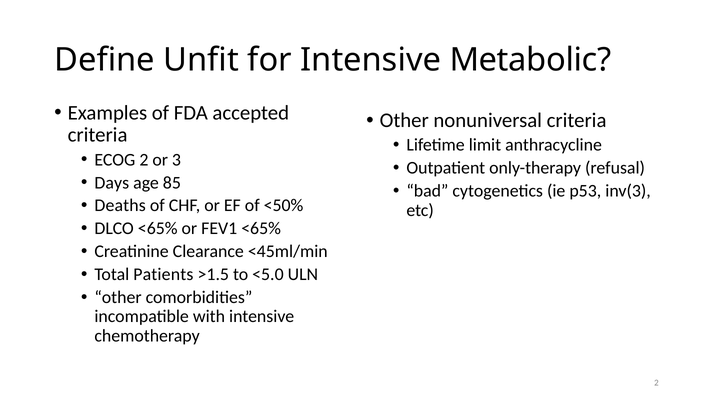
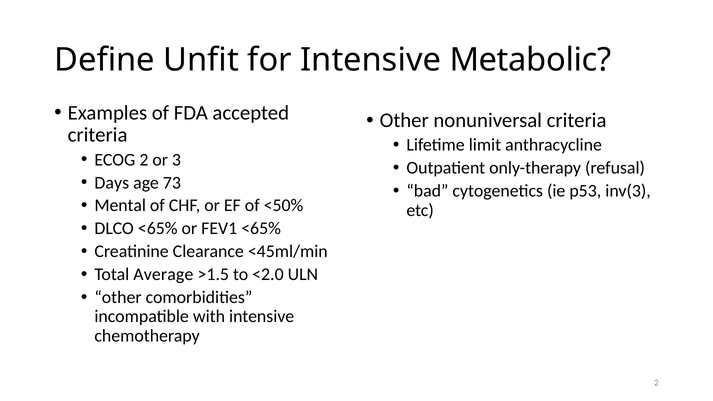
85: 85 -> 73
Deaths: Deaths -> Mental
Patients: Patients -> Average
<5.0: <5.0 -> <2.0
